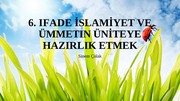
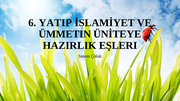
IFADE: IFADE -> YATIP
ETMEK: ETMEK -> EŞLERI
